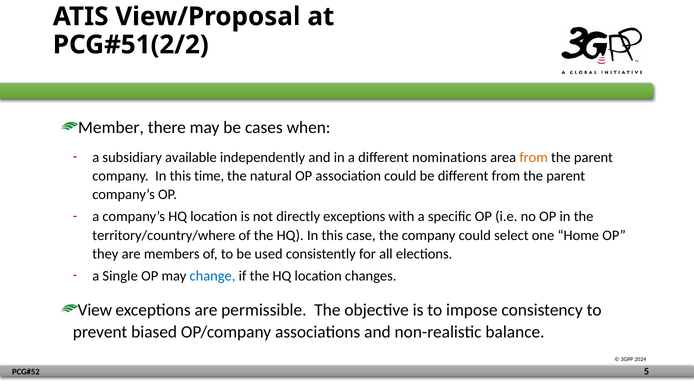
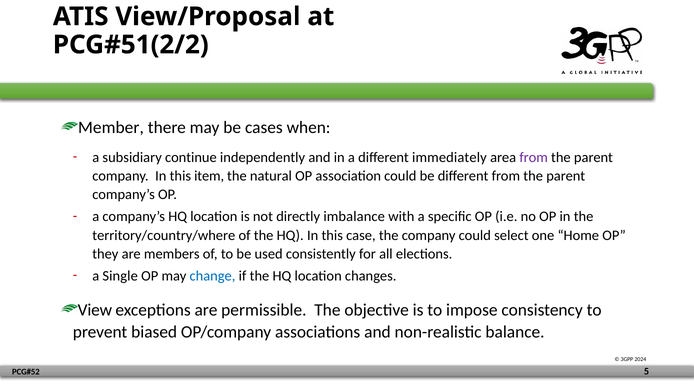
available: available -> continue
nominations: nominations -> immediately
from at (534, 157) colour: orange -> purple
time: time -> item
directly exceptions: exceptions -> imbalance
